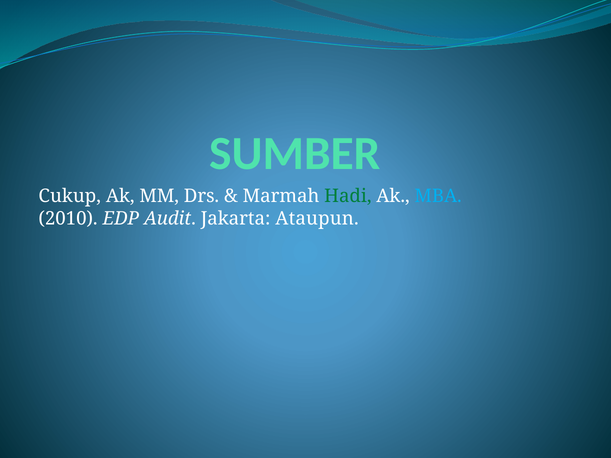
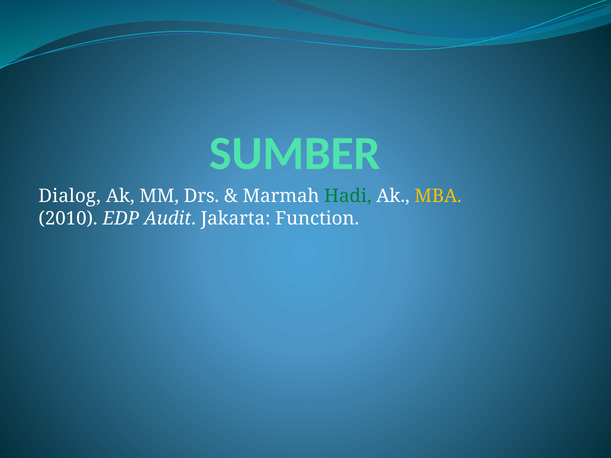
Cukup: Cukup -> Dialog
MBA colour: light blue -> yellow
Ataupun: Ataupun -> Function
